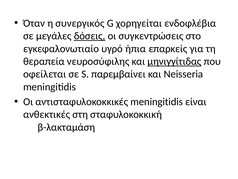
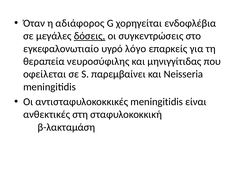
συνεργικός: συνεργικός -> αδιάφορος
ήπια: ήπια -> λόγο
μηνιγγίτιδας underline: present -> none
